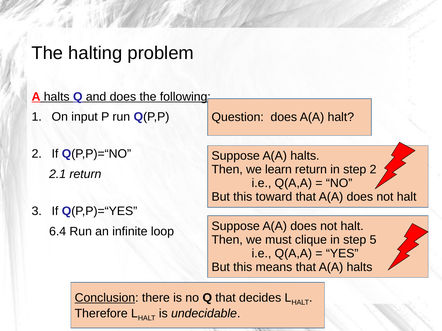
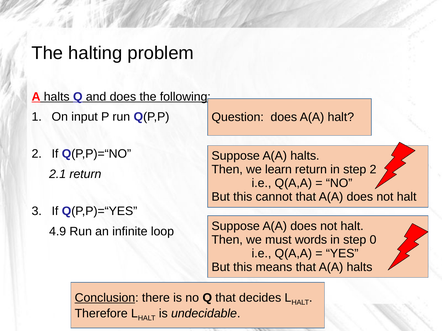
toward: toward -> cannot
6.4: 6.4 -> 4.9
clique: clique -> words
5: 5 -> 0
